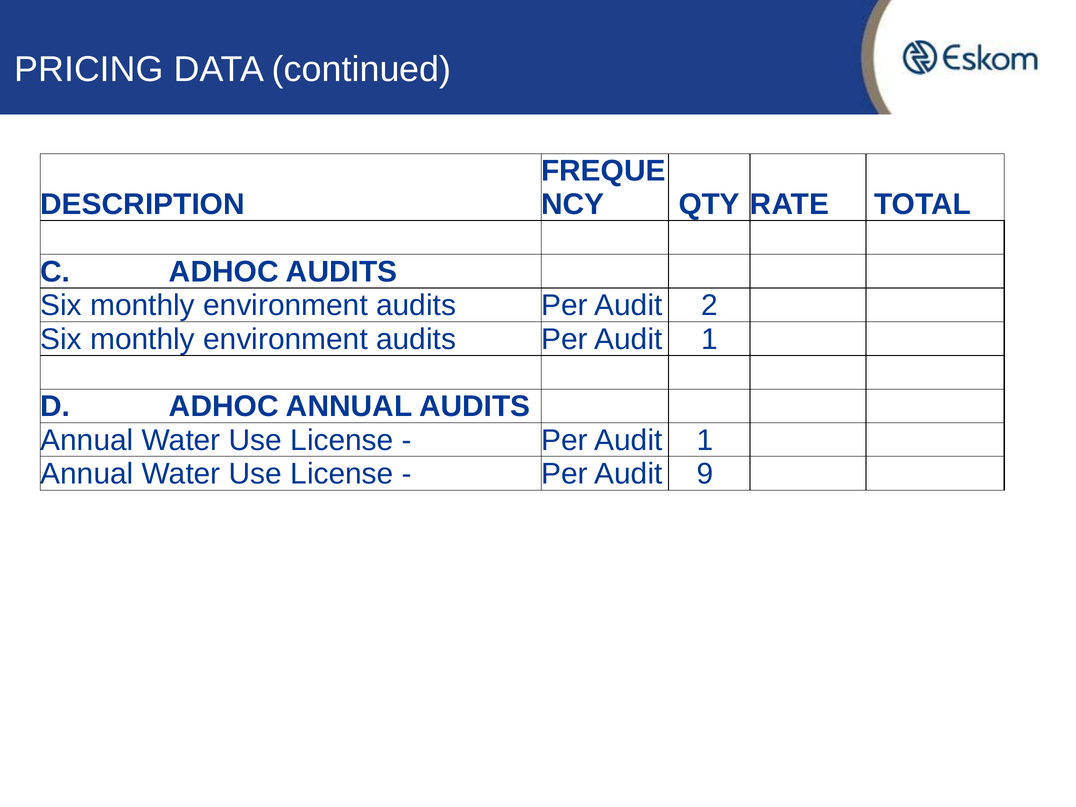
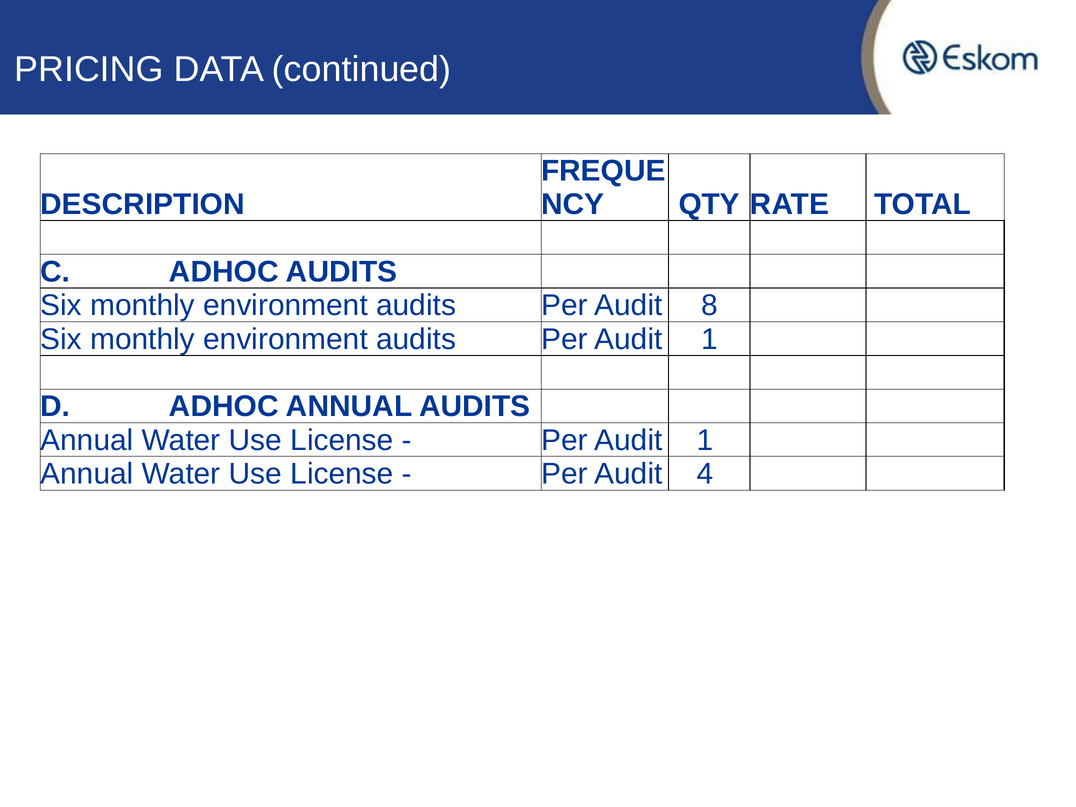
2: 2 -> 8
9: 9 -> 4
